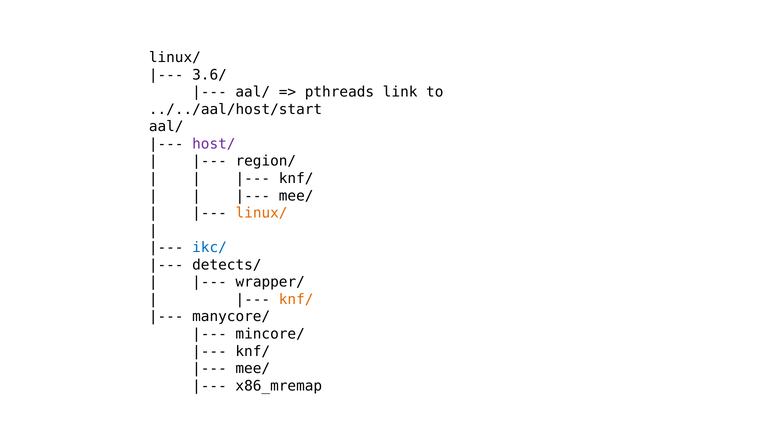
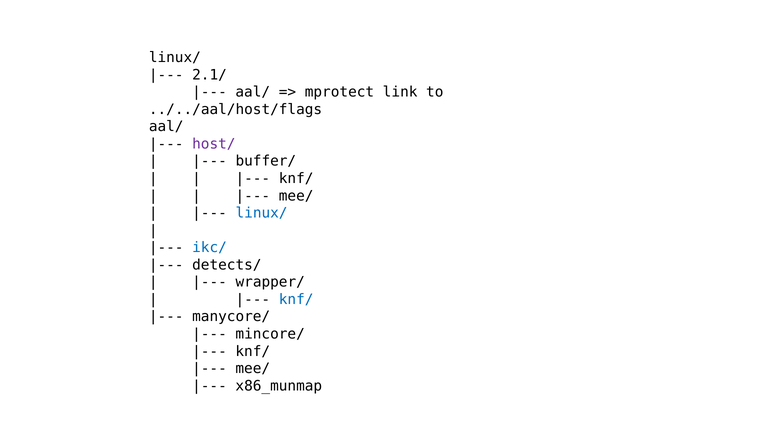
3.6/: 3.6/ -> 2.1/
pthreads: pthreads -> mprotect
../../aal/host/start: ../../aal/host/start -> ../../aal/host/flags
region/: region/ -> buffer/
linux/ at (262, 213) colour: orange -> blue
knf/ at (296, 299) colour: orange -> blue
x86_mremap: x86_mremap -> x86_munmap
